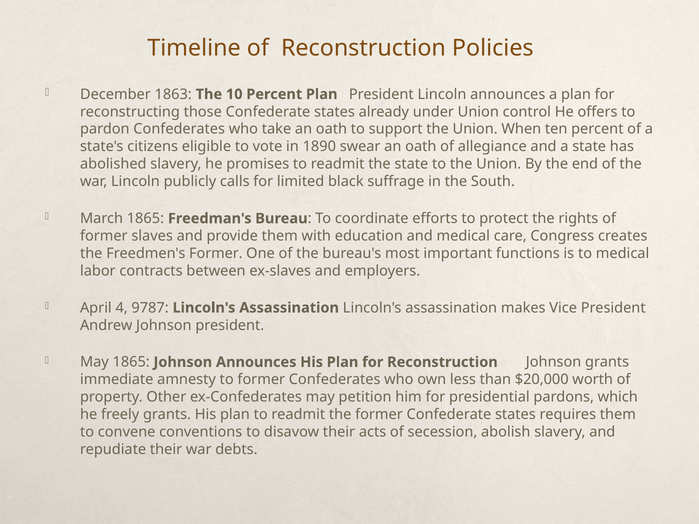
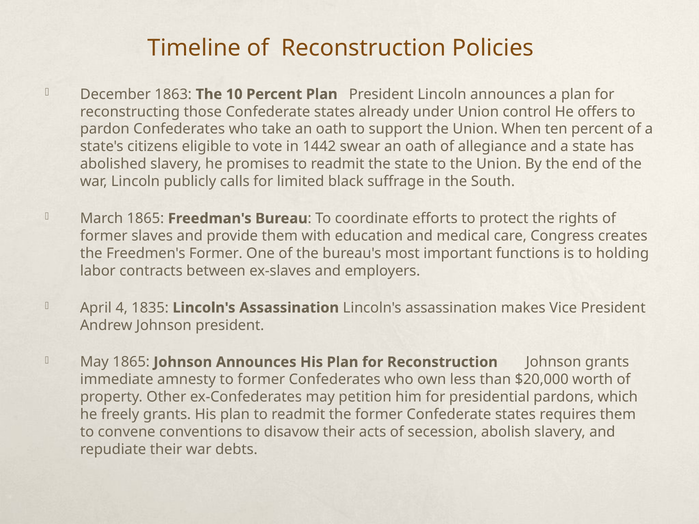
1890: 1890 -> 1442
to medical: medical -> holding
9787: 9787 -> 1835
